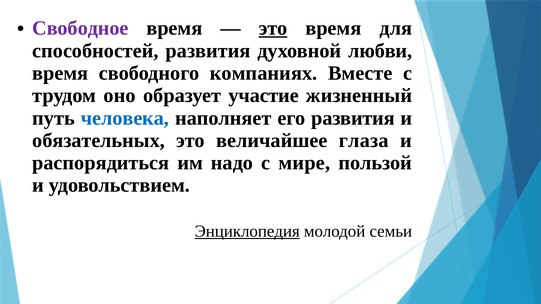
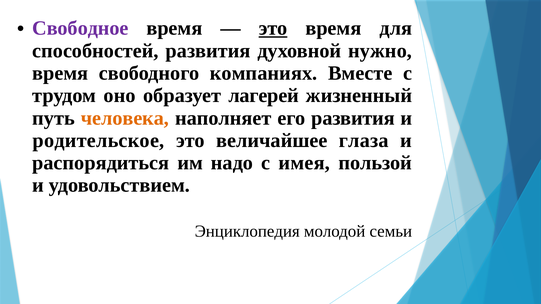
любви: любви -> нужно
участие: участие -> лагерей
человека colour: blue -> orange
обязательных: обязательных -> родительское
мире: мире -> имея
Энциклопедия underline: present -> none
